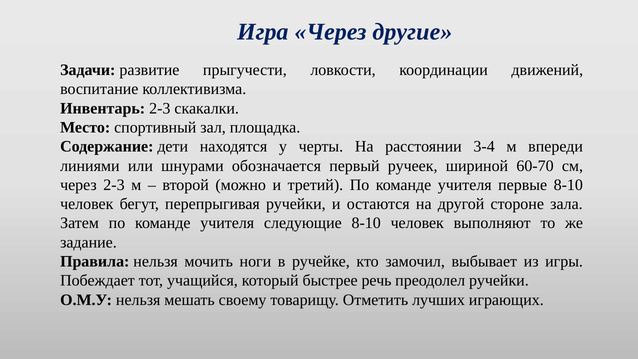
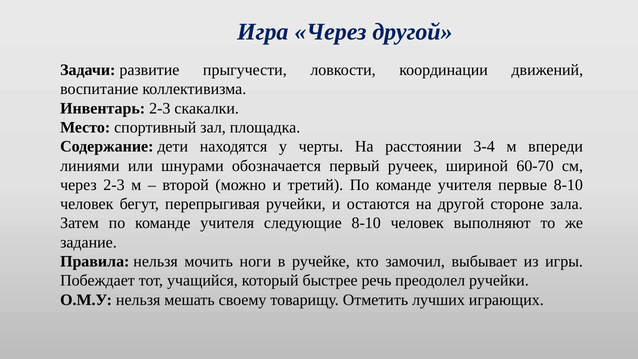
Через другие: другие -> другой
